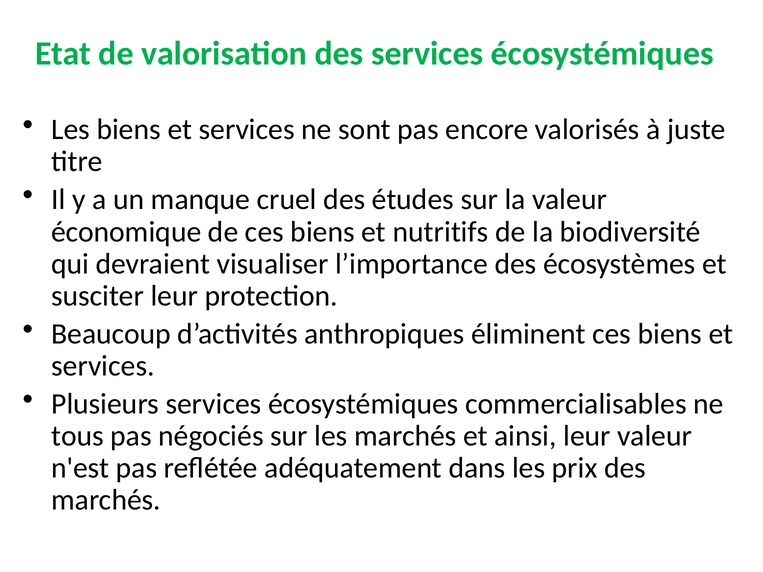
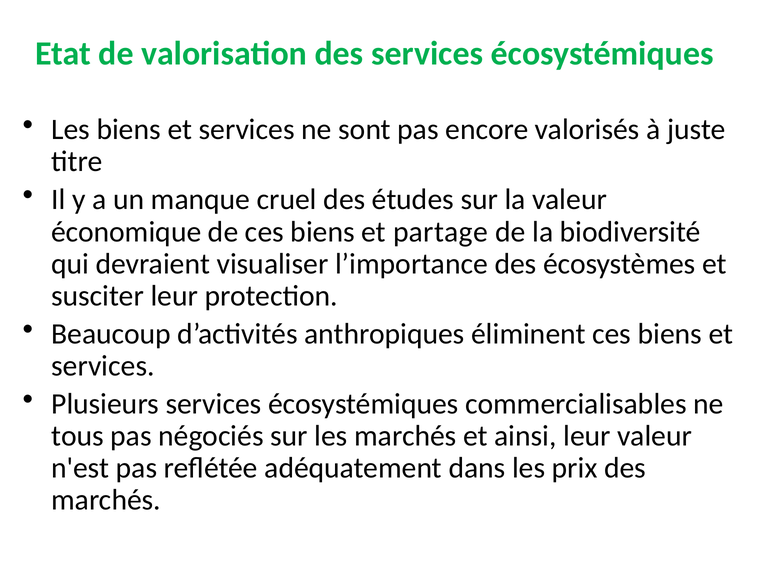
nutritifs: nutritifs -> partage
